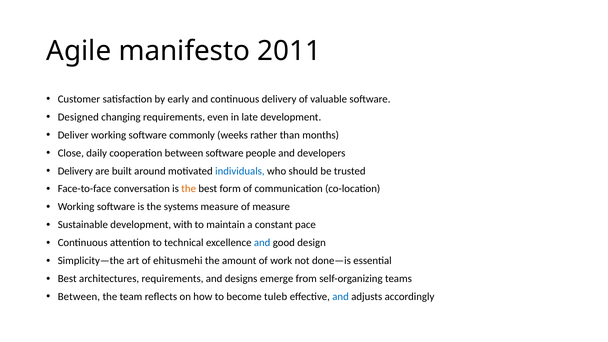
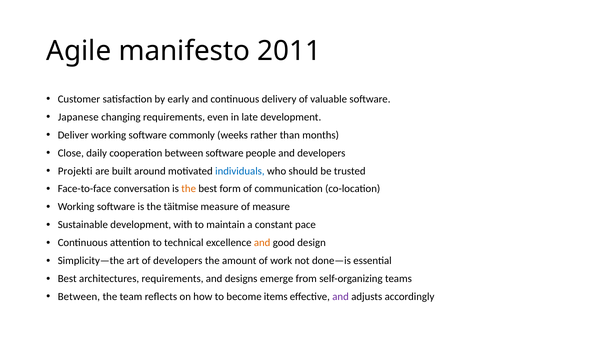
Designed: Designed -> Japanese
Delivery at (75, 171): Delivery -> Projekti
systems: systems -> täitmise
and at (262, 243) colour: blue -> orange
of ehitusmehi: ehitusmehi -> developers
tuleb: tuleb -> items
and at (341, 297) colour: blue -> purple
